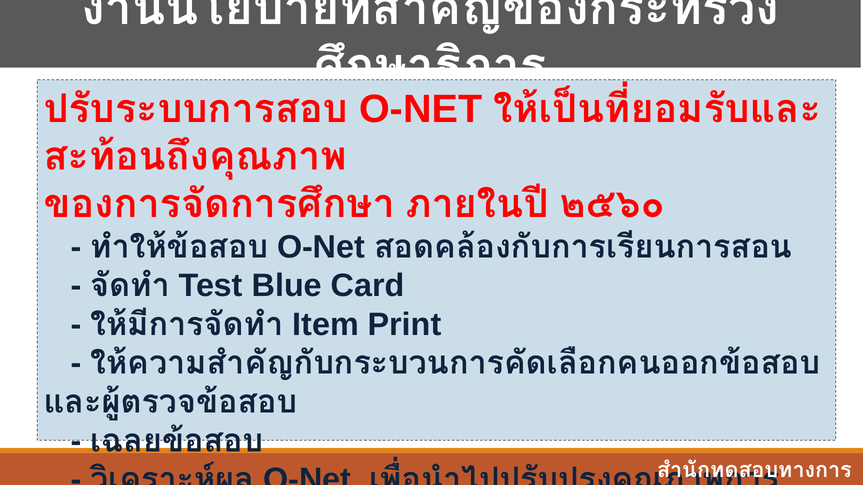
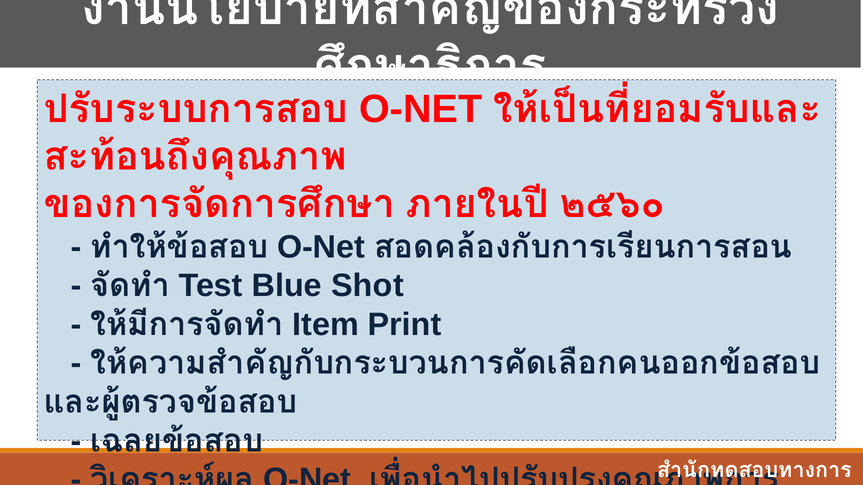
Card: Card -> Shot
